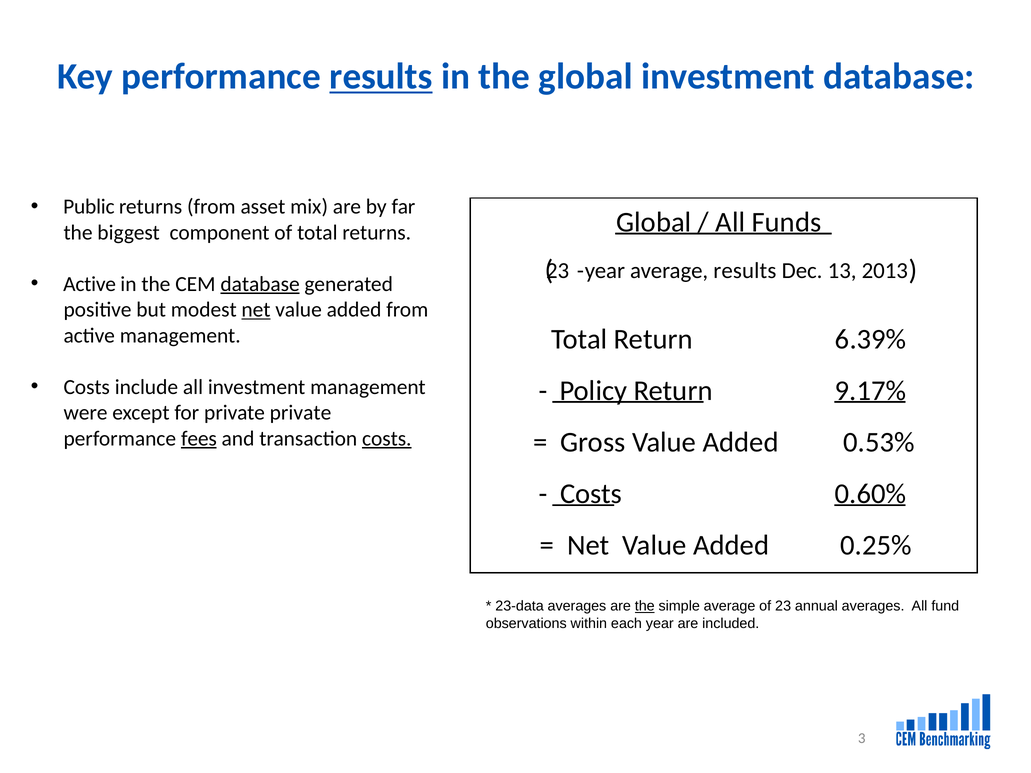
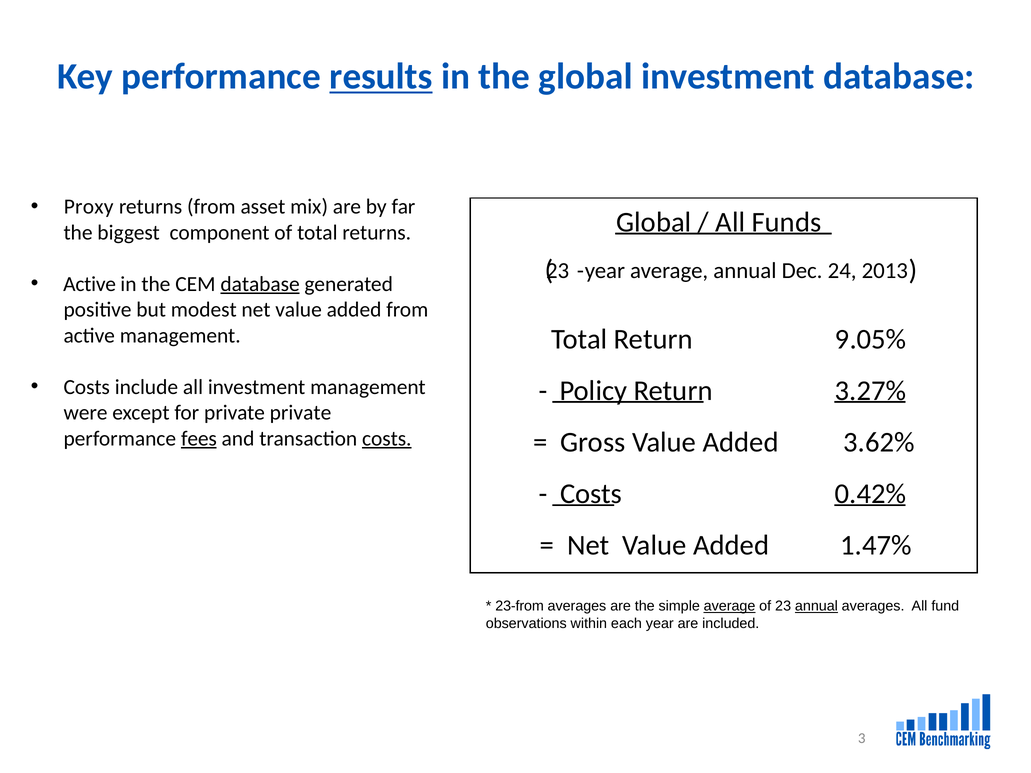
Public: Public -> Proxy
average results: results -> annual
13: 13 -> 24
net at (256, 310) underline: present -> none
6.39%: 6.39% -> 9.05%
9.17%: 9.17% -> 3.27%
0.53%: 0.53% -> 3.62%
0.60%: 0.60% -> 0.42%
0.25%: 0.25% -> 1.47%
23-data: 23-data -> 23-from
the at (645, 606) underline: present -> none
average at (730, 606) underline: none -> present
annual at (816, 606) underline: none -> present
